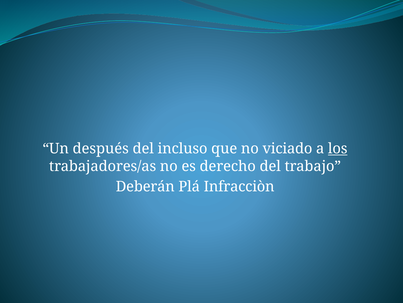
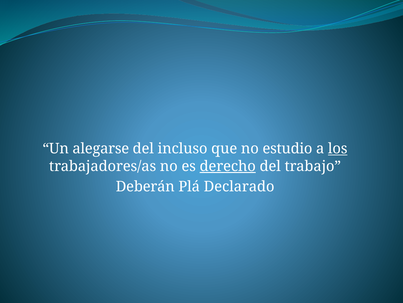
después: después -> alegarse
viciado: viciado -> estudio
derecho underline: none -> present
Infracciòn: Infracciòn -> Declarado
